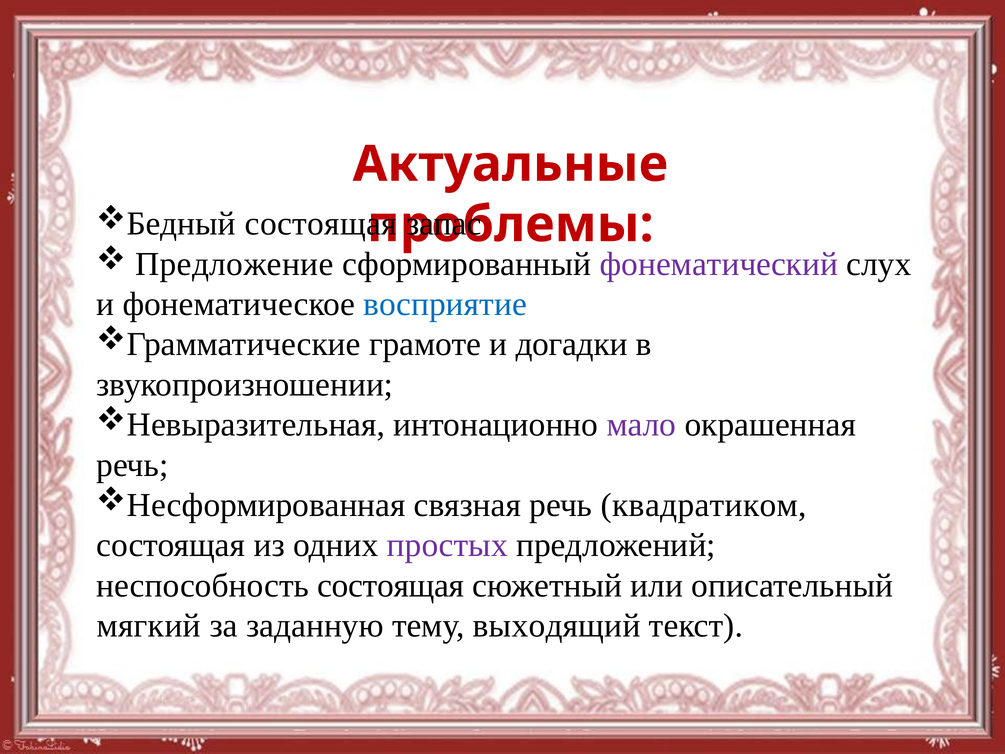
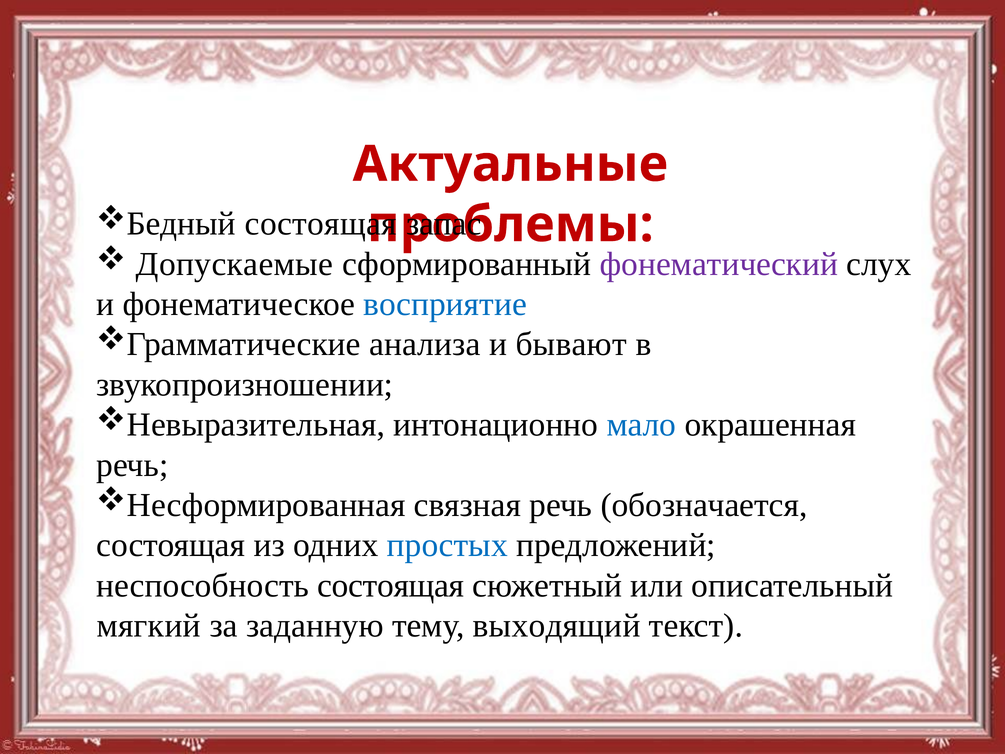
Предложение: Предложение -> Допускаемые
грамоте: грамоте -> анализа
догадки: догадки -> бывают
мало colour: purple -> blue
квадратиком: квадратиком -> обозначается
простых colour: purple -> blue
